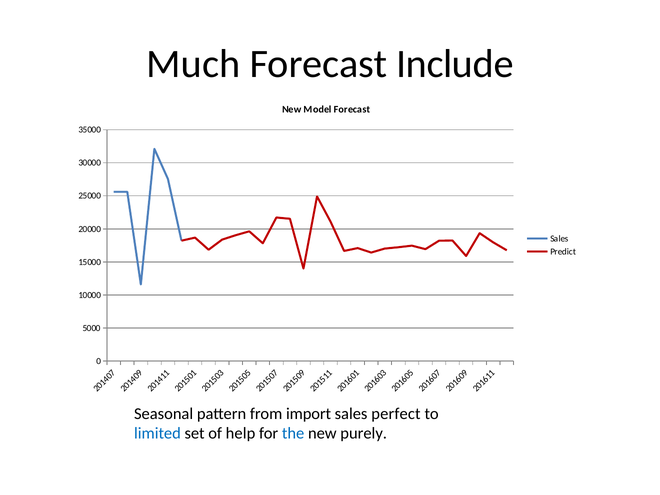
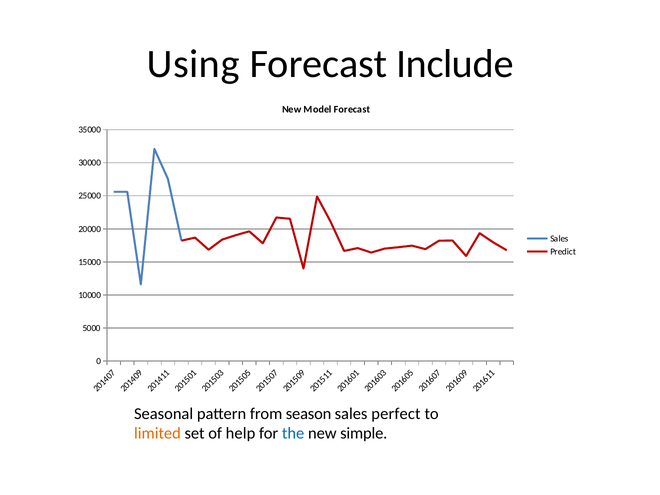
Much: Much -> Using
import: import -> season
limited colour: blue -> orange
purely: purely -> simple
